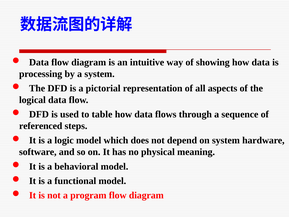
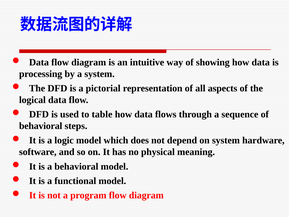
referenced at (41, 126): referenced -> behavioral
